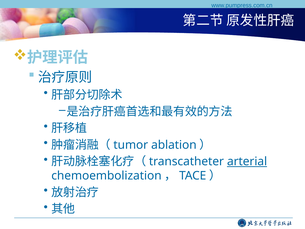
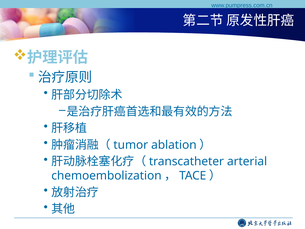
arterial underline: present -> none
